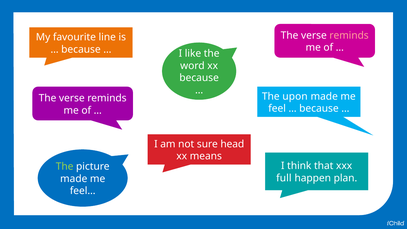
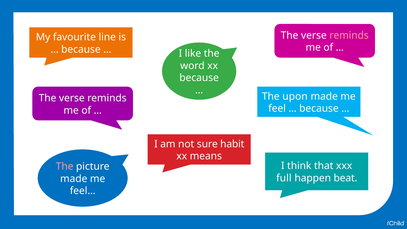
head: head -> habit
The at (65, 166) colour: light green -> pink
plan: plan -> beat
